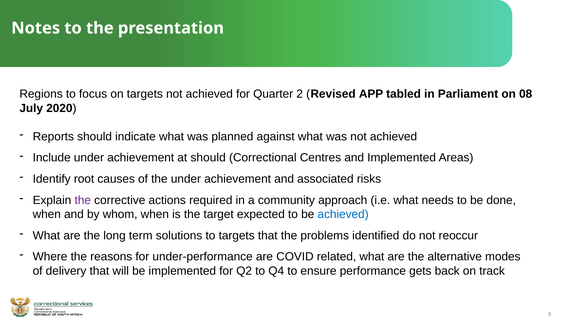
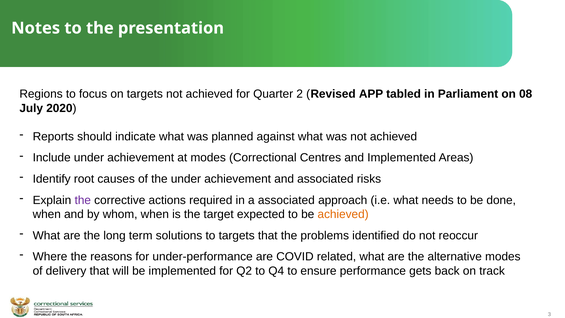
at should: should -> modes
a community: community -> associated
achieved at (343, 214) colour: blue -> orange
